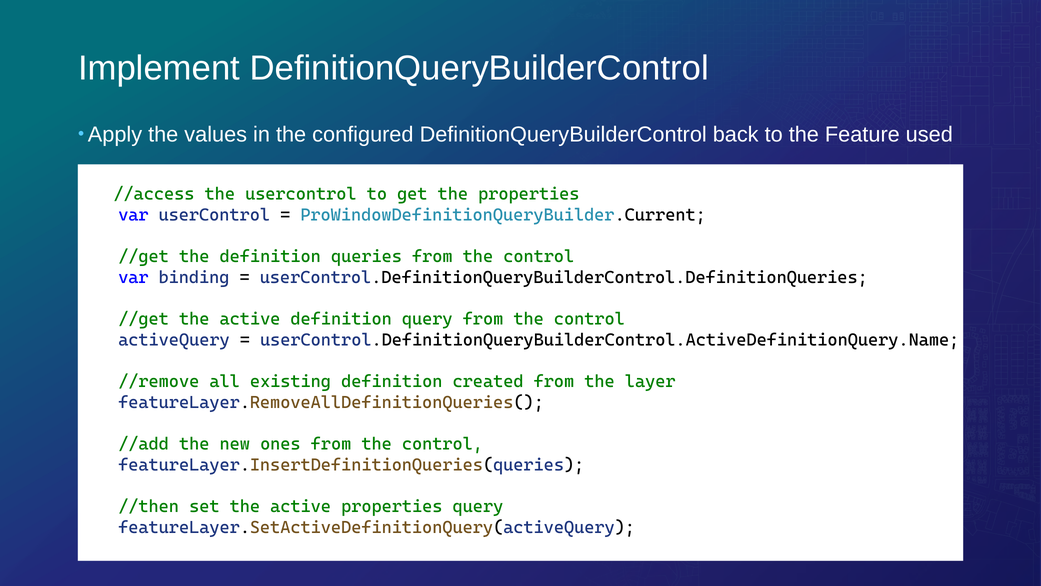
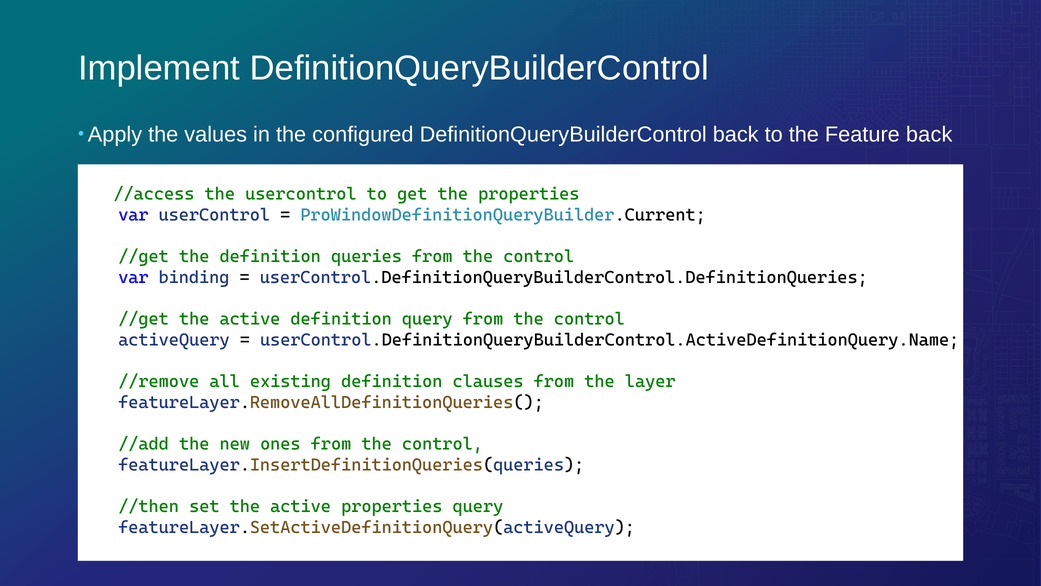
Feature used: used -> back
created: created -> clauses
